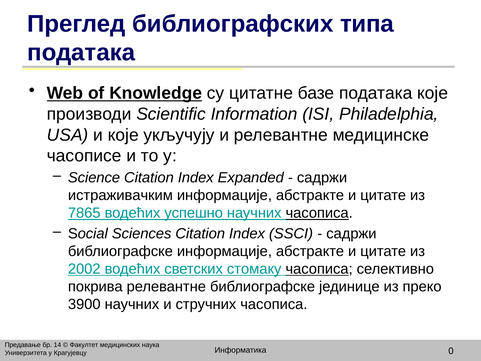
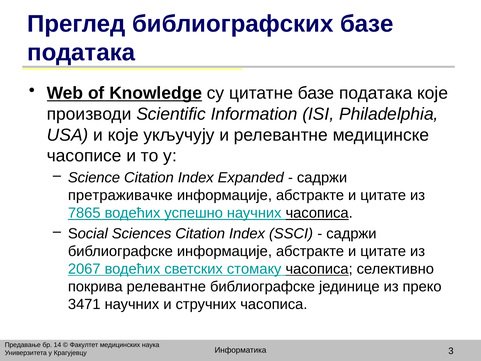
библиографских типа: типа -> базе
истраживачким: истраживачким -> претраживачке
2002: 2002 -> 2067
3900: 3900 -> 3471
0: 0 -> 3
